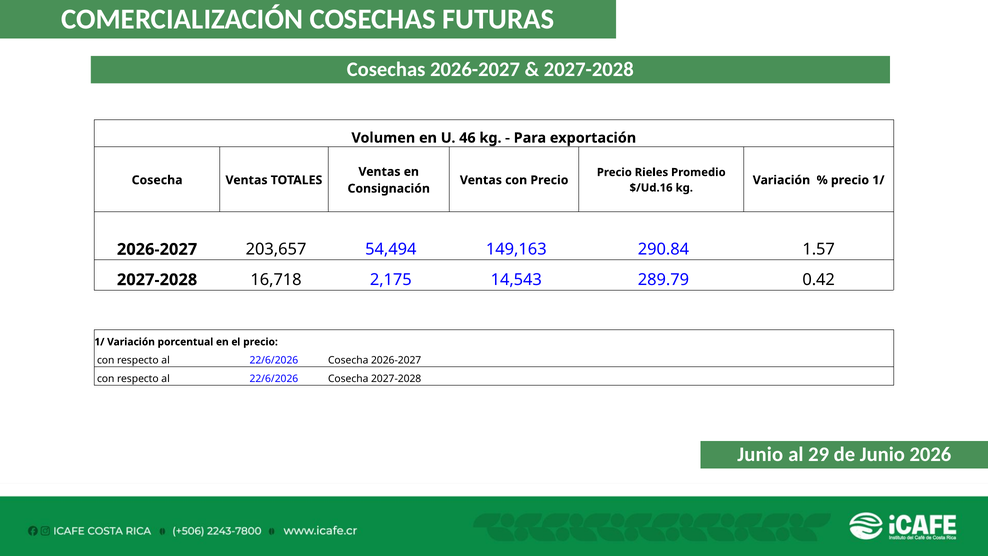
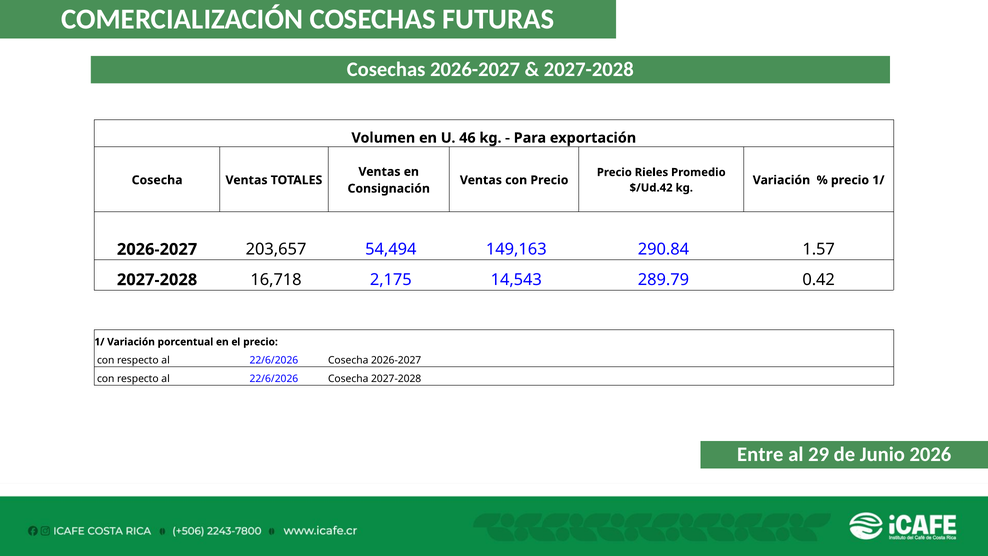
$/Ud.16: $/Ud.16 -> $/Ud.42
Junio at (760, 454): Junio -> Entre
